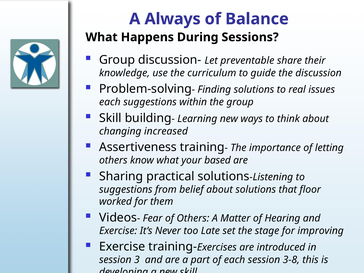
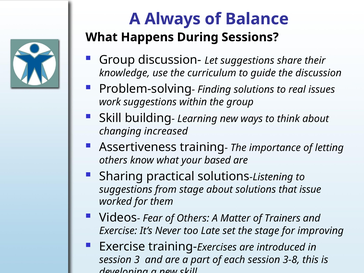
Let preventable: preventable -> suggestions
each at (110, 102): each -> work
from belief: belief -> stage
floor: floor -> issue
Hearing: Hearing -> Trainers
